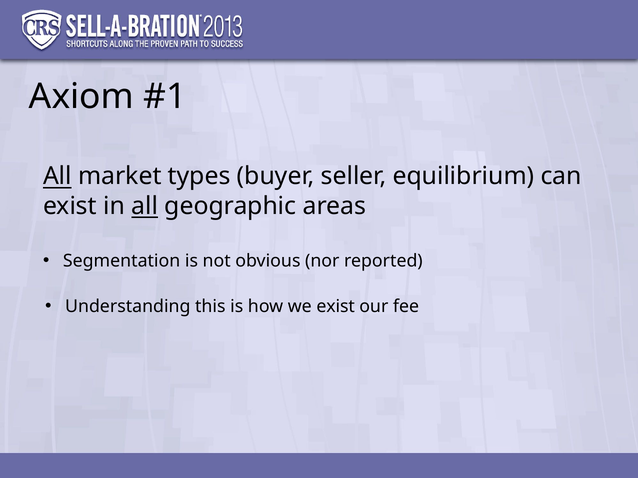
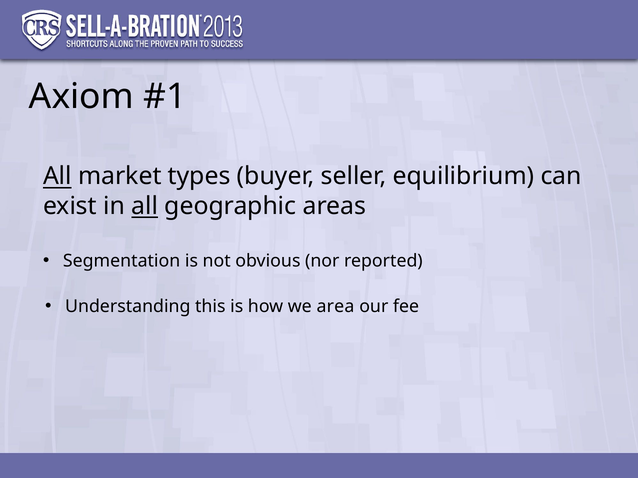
we exist: exist -> area
